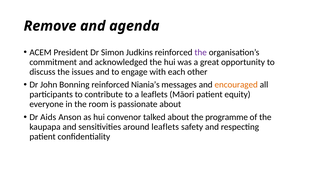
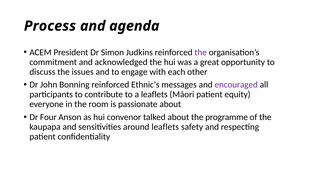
Remove: Remove -> Process
Niania’s: Niania’s -> Ethnic’s
encouraged colour: orange -> purple
Aids: Aids -> Four
